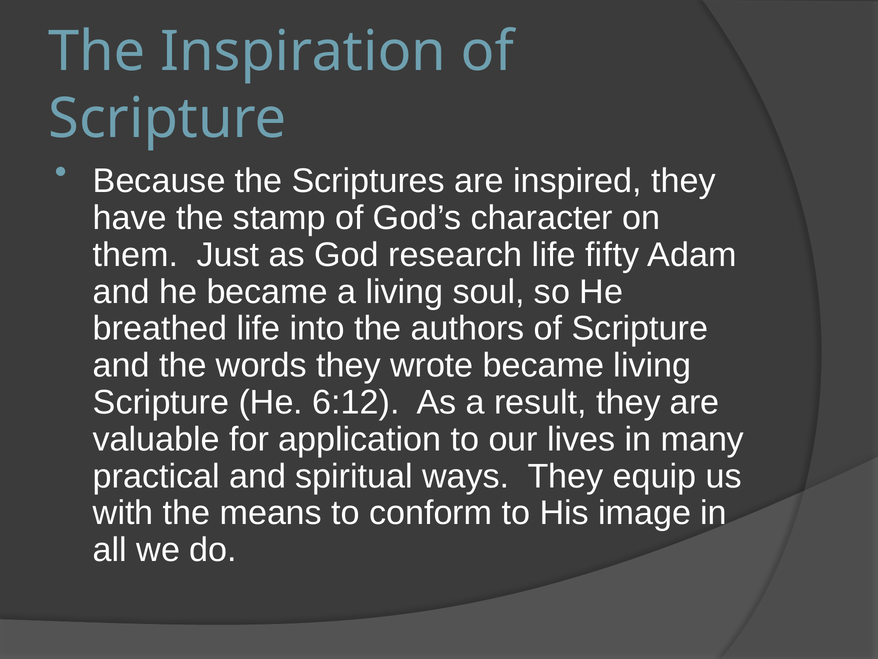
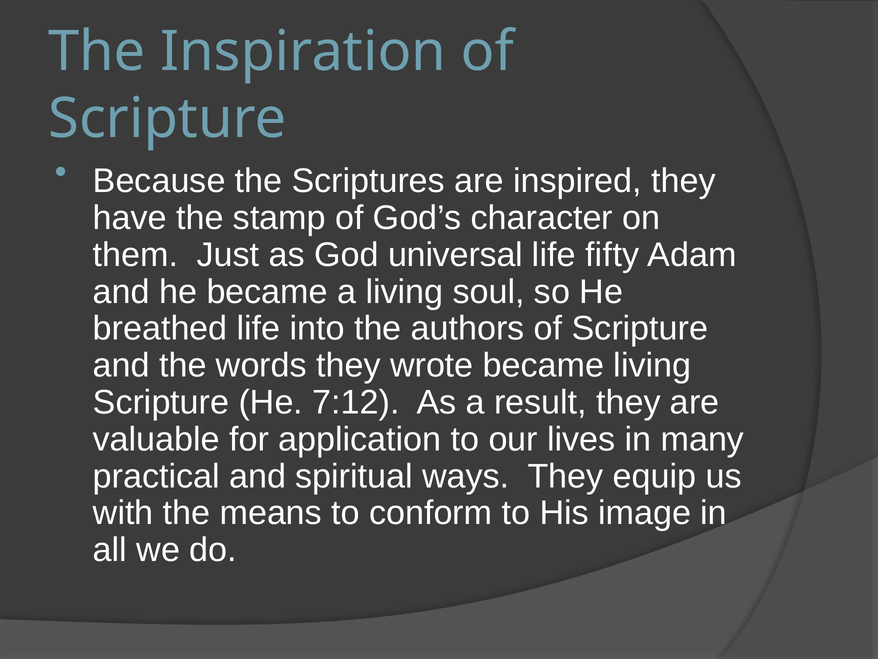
research: research -> universal
6:12: 6:12 -> 7:12
